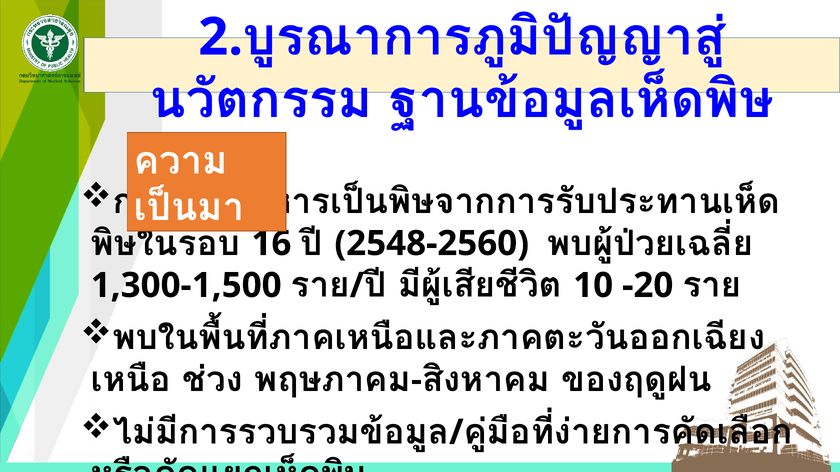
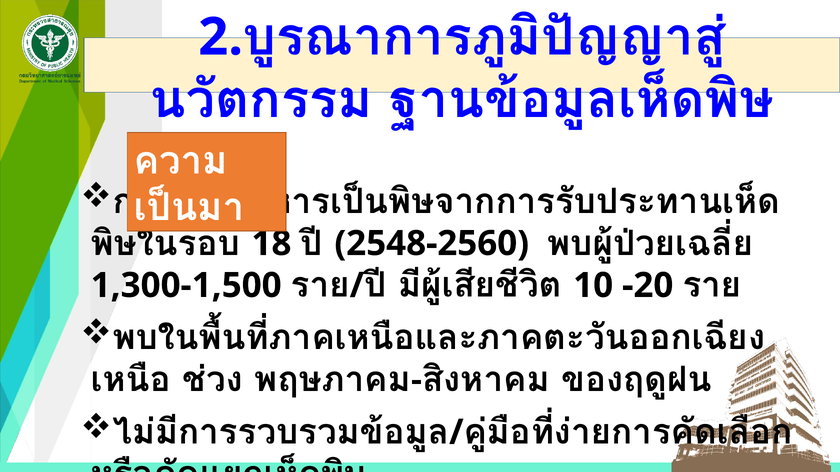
16: 16 -> 18
